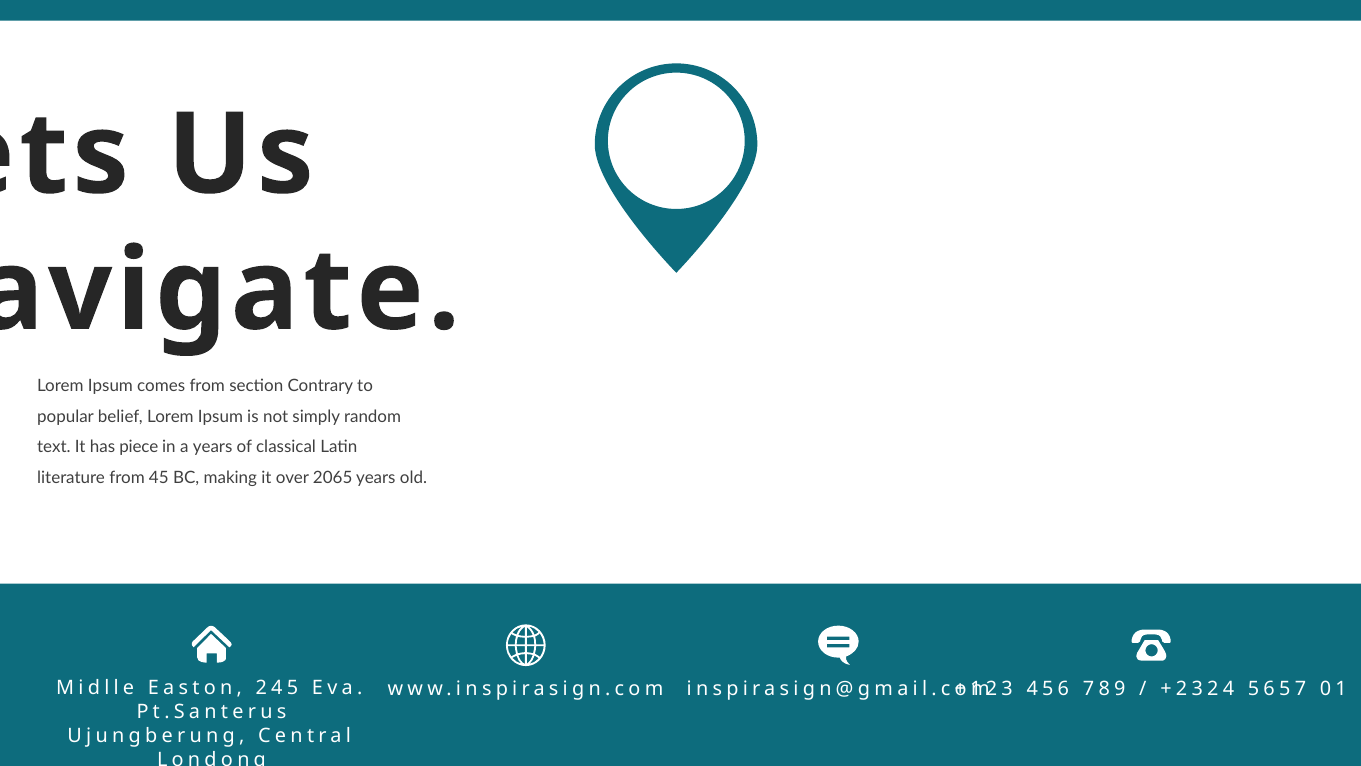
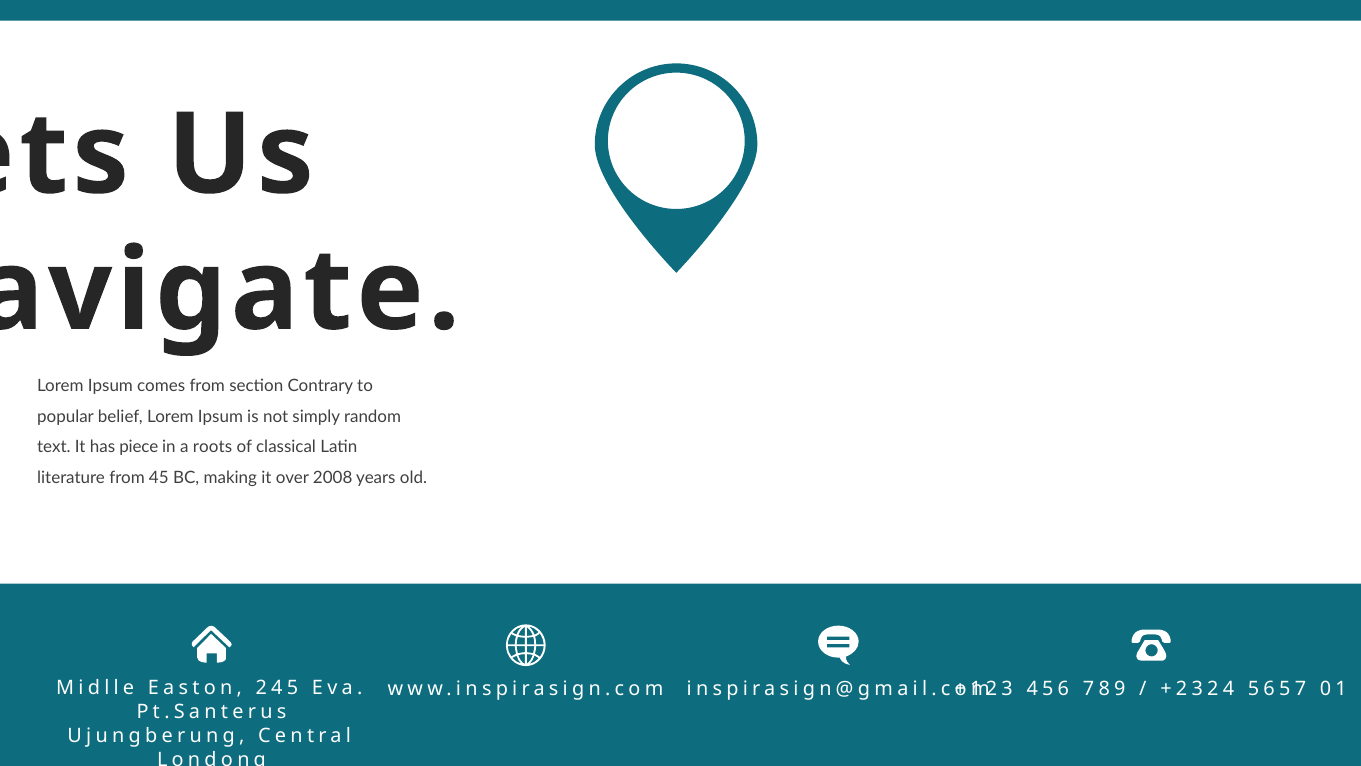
a years: years -> roots
2065: 2065 -> 2008
